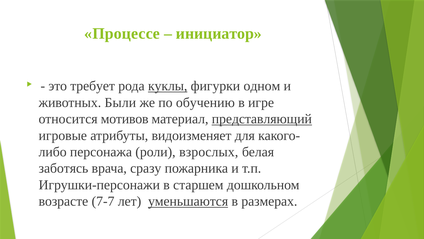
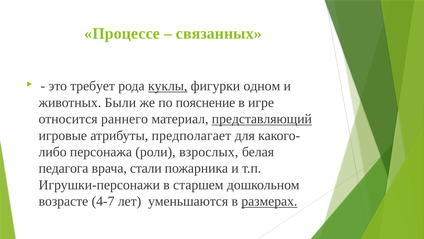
инициатор: инициатор -> связанных
обучению: обучению -> пояснение
мотивов: мотивов -> раннего
видоизменяет: видоизменяет -> предполагает
заботясь: заботясь -> педагога
сразу: сразу -> стали
7-7: 7-7 -> 4-7
уменьшаются underline: present -> none
размерах underline: none -> present
